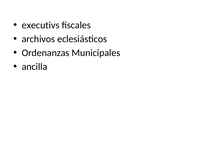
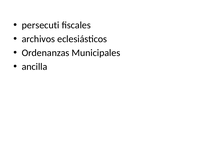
executivs: executivs -> persecuti
